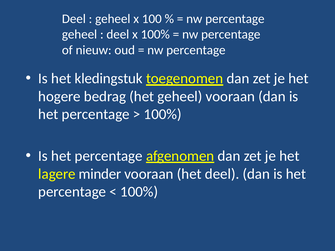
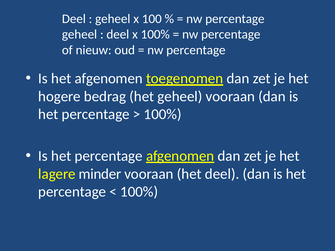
het kledingstuk: kledingstuk -> afgenomen
